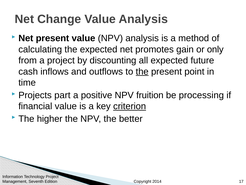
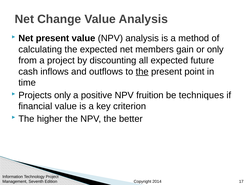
promotes: promotes -> members
Projects part: part -> only
processing: processing -> techniques
criterion underline: present -> none
